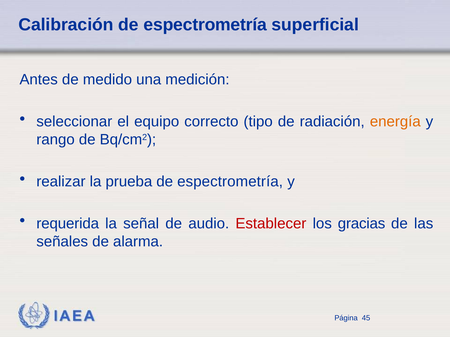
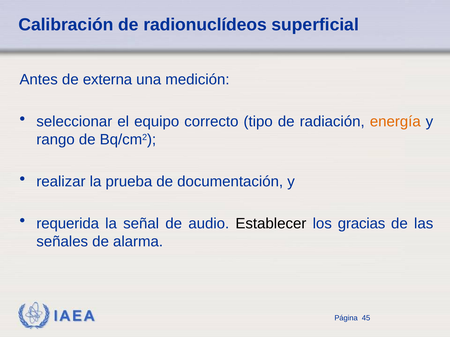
espectrometría at (205, 25): espectrometría -> radionuclídeos
medido: medido -> externa
prueba de espectrometría: espectrometría -> documentación
Establecer colour: red -> black
